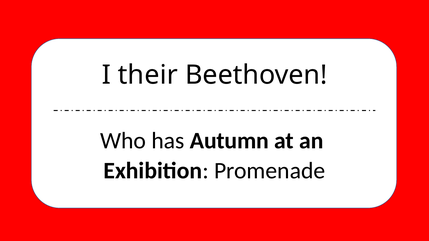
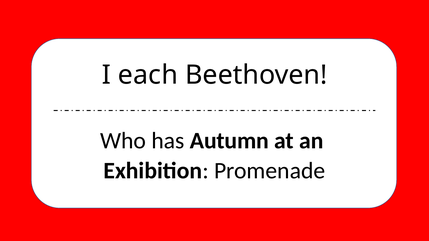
their: their -> each
